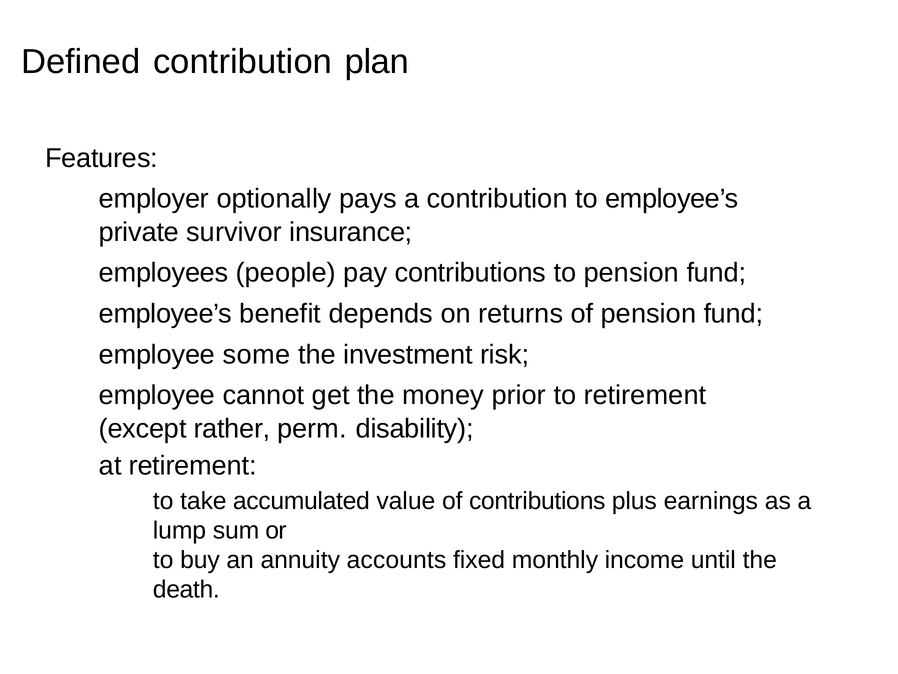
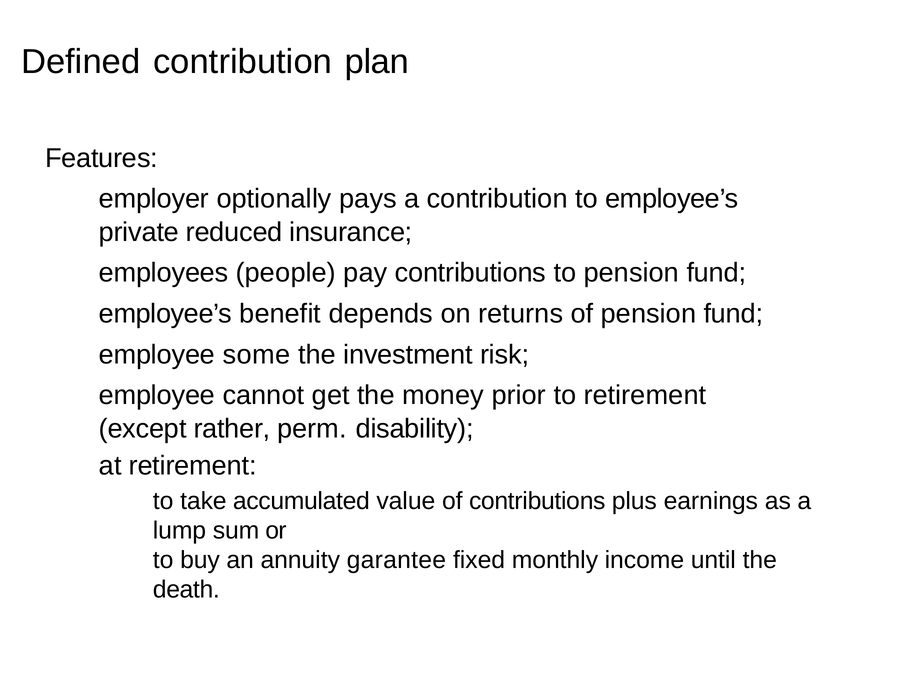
survivor: survivor -> reduced
accounts: accounts -> garantee
